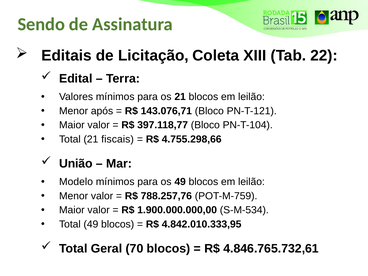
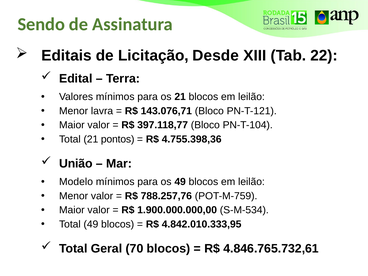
Coleta: Coleta -> Desde
após: após -> lavra
fiscais: fiscais -> pontos
4.755.298,66: 4.755.298,66 -> 4.755.398,36
